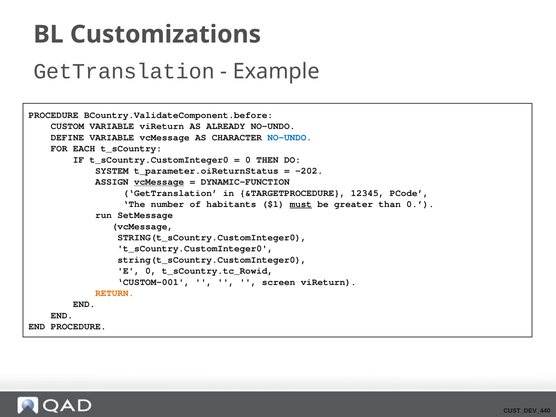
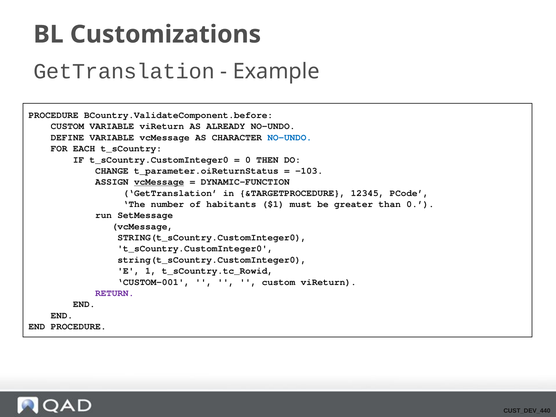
SYSTEM: SYSTEM -> CHANGE
-202: -202 -> -103
must at (301, 204) underline: present -> none
E 0: 0 -> 1
screen at (279, 282): screen -> custom
RETURN at (115, 293) colour: orange -> purple
